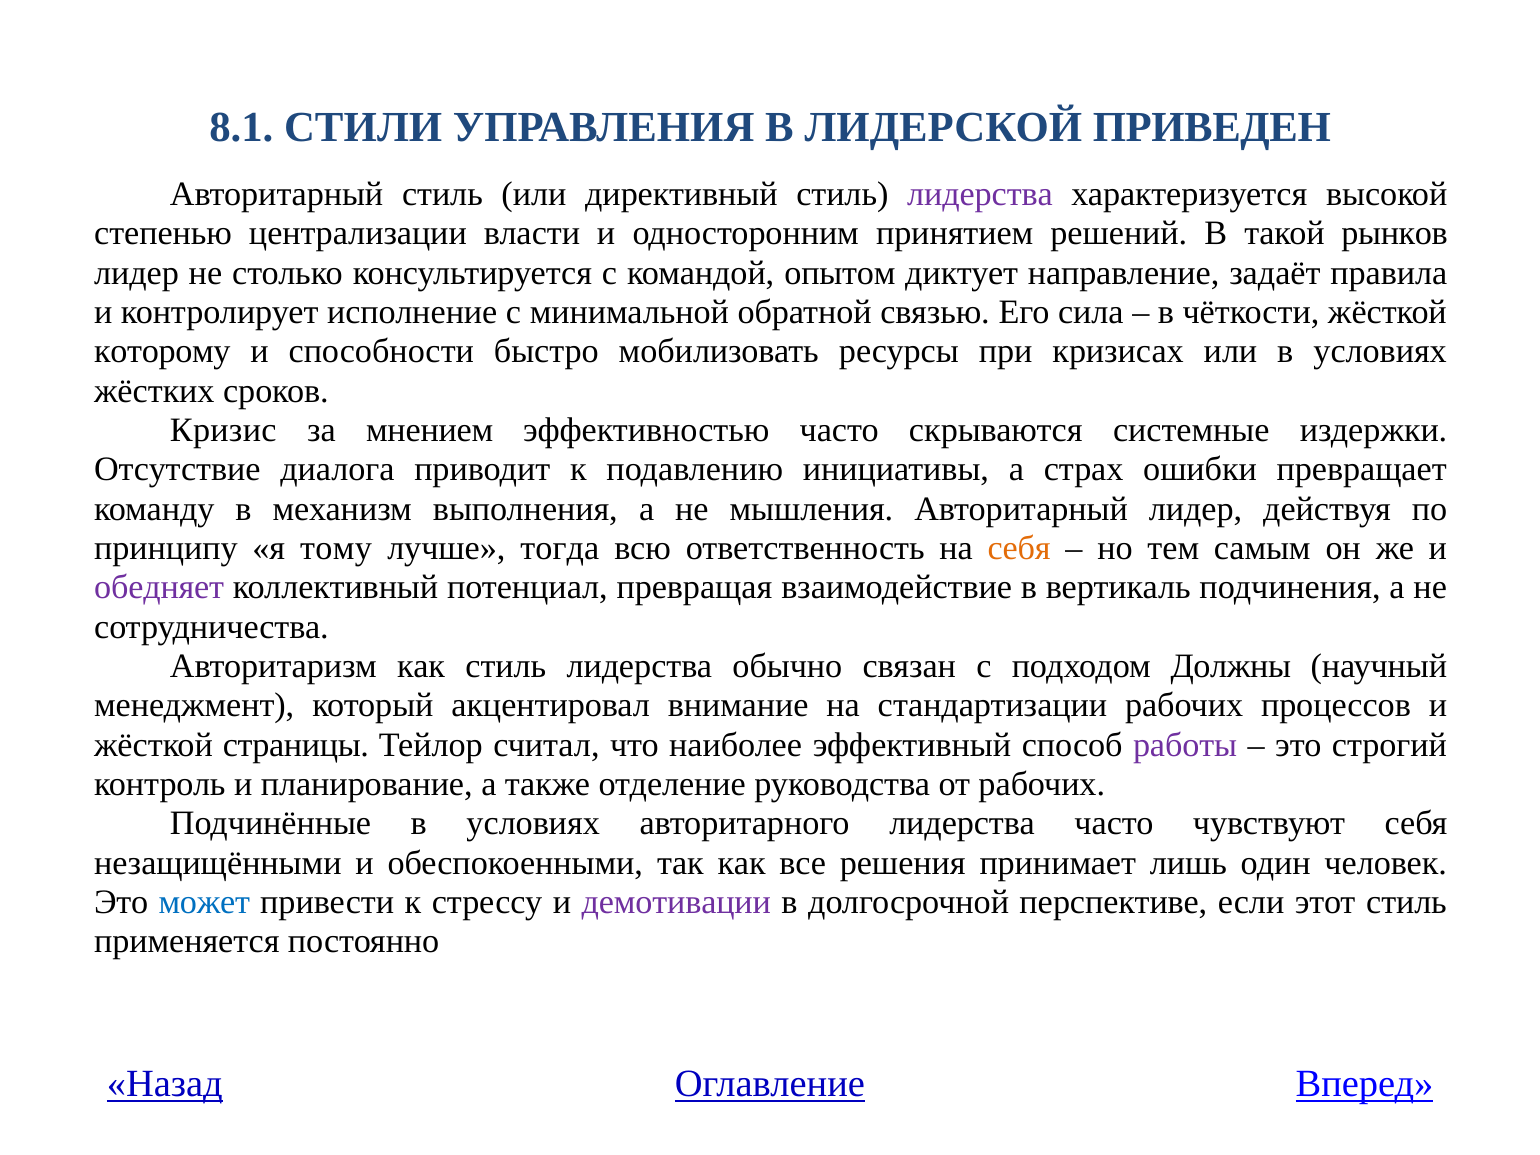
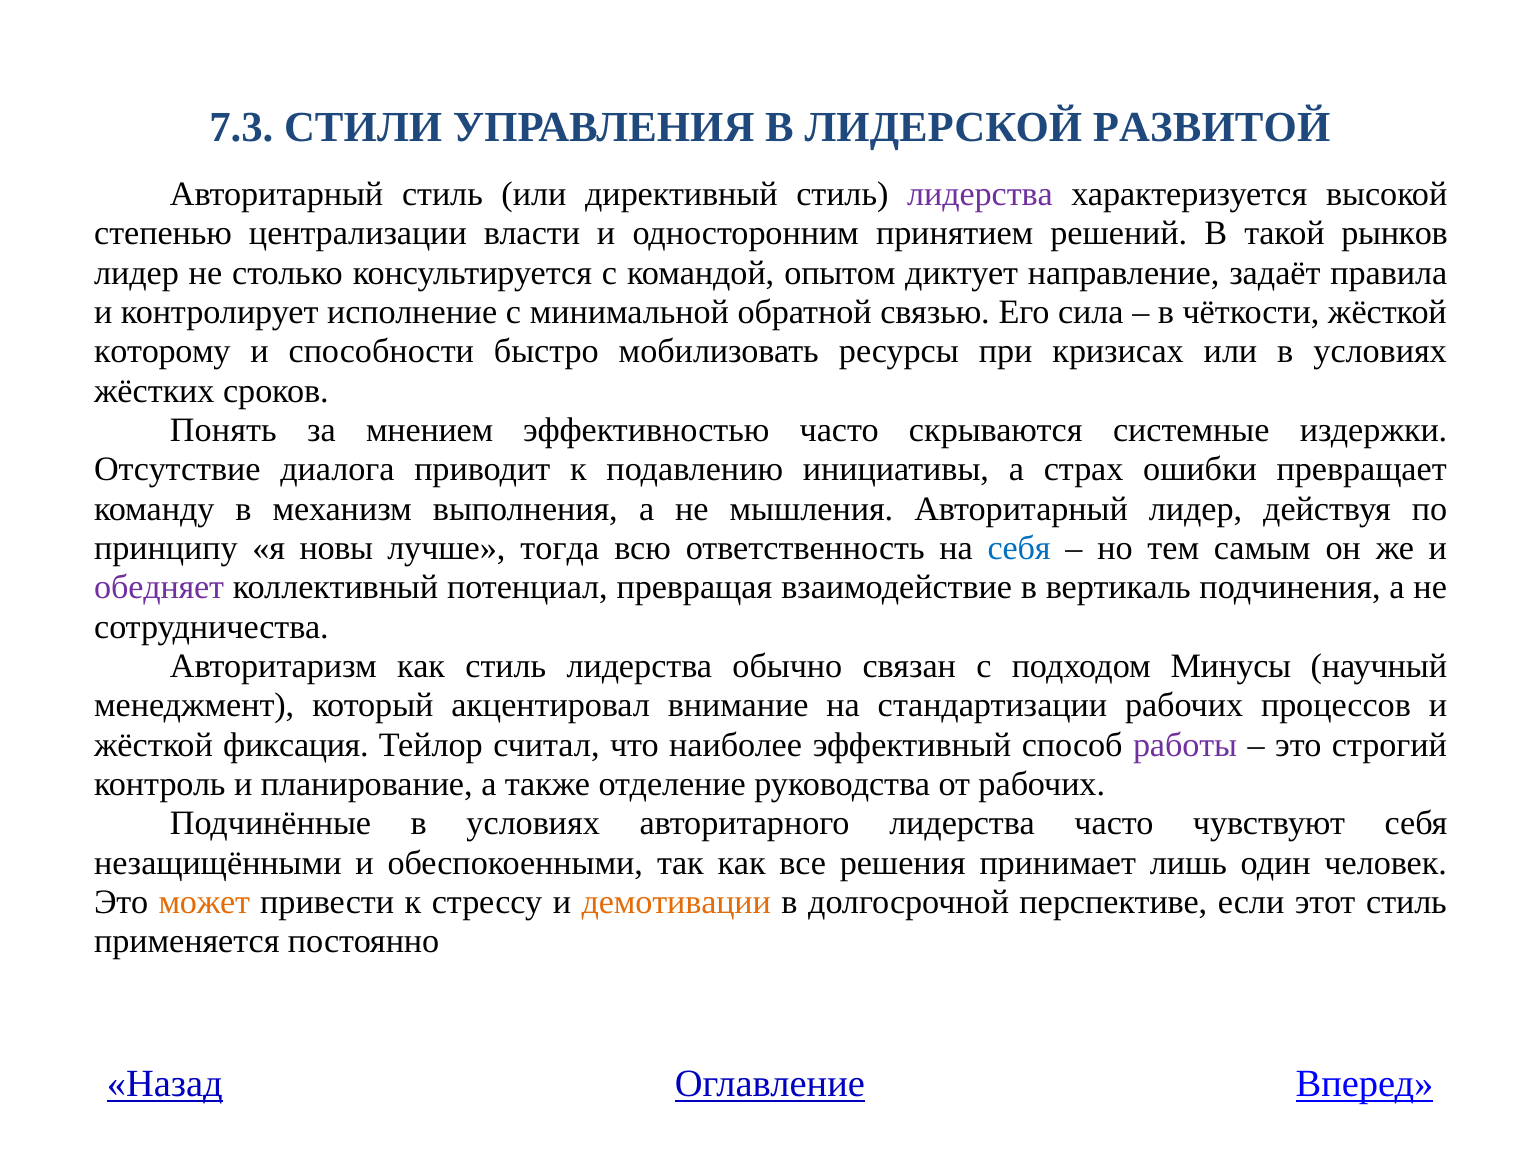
8.1: 8.1 -> 7.3
ПРИВЕДЕН: ПРИВЕДЕН -> РАЗВИТОЙ
Кризис: Кризис -> Понять
тому: тому -> новы
себя at (1019, 548) colour: orange -> blue
Должны: Должны -> Минусы
страницы: страницы -> фиксация
может colour: blue -> orange
демотивации colour: purple -> orange
